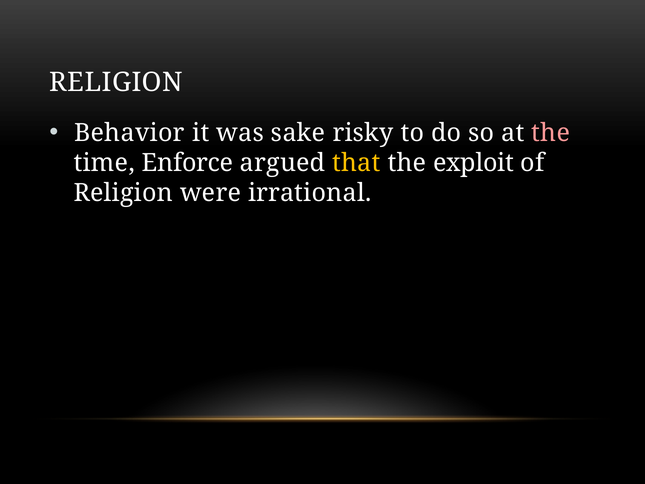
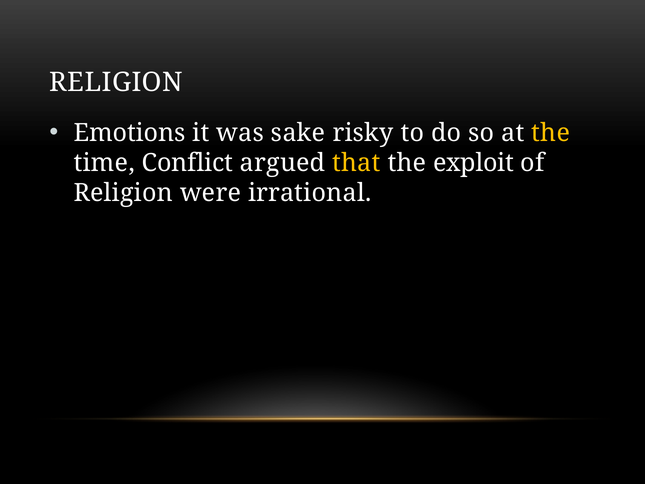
Behavior: Behavior -> Emotions
the at (551, 133) colour: pink -> yellow
Enforce: Enforce -> Conflict
